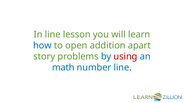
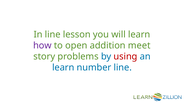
how colour: blue -> purple
apart: apart -> meet
math at (63, 68): math -> learn
